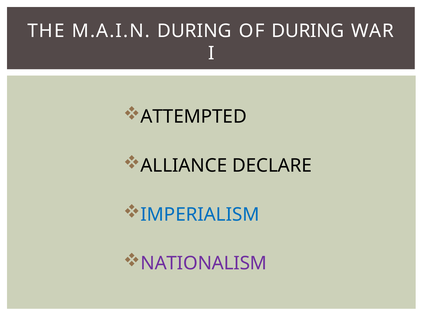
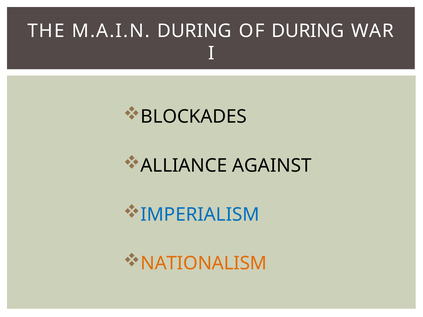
ATTEMPTED: ATTEMPTED -> BLOCKADES
DECLARE: DECLARE -> AGAINST
NATIONALISM colour: purple -> orange
